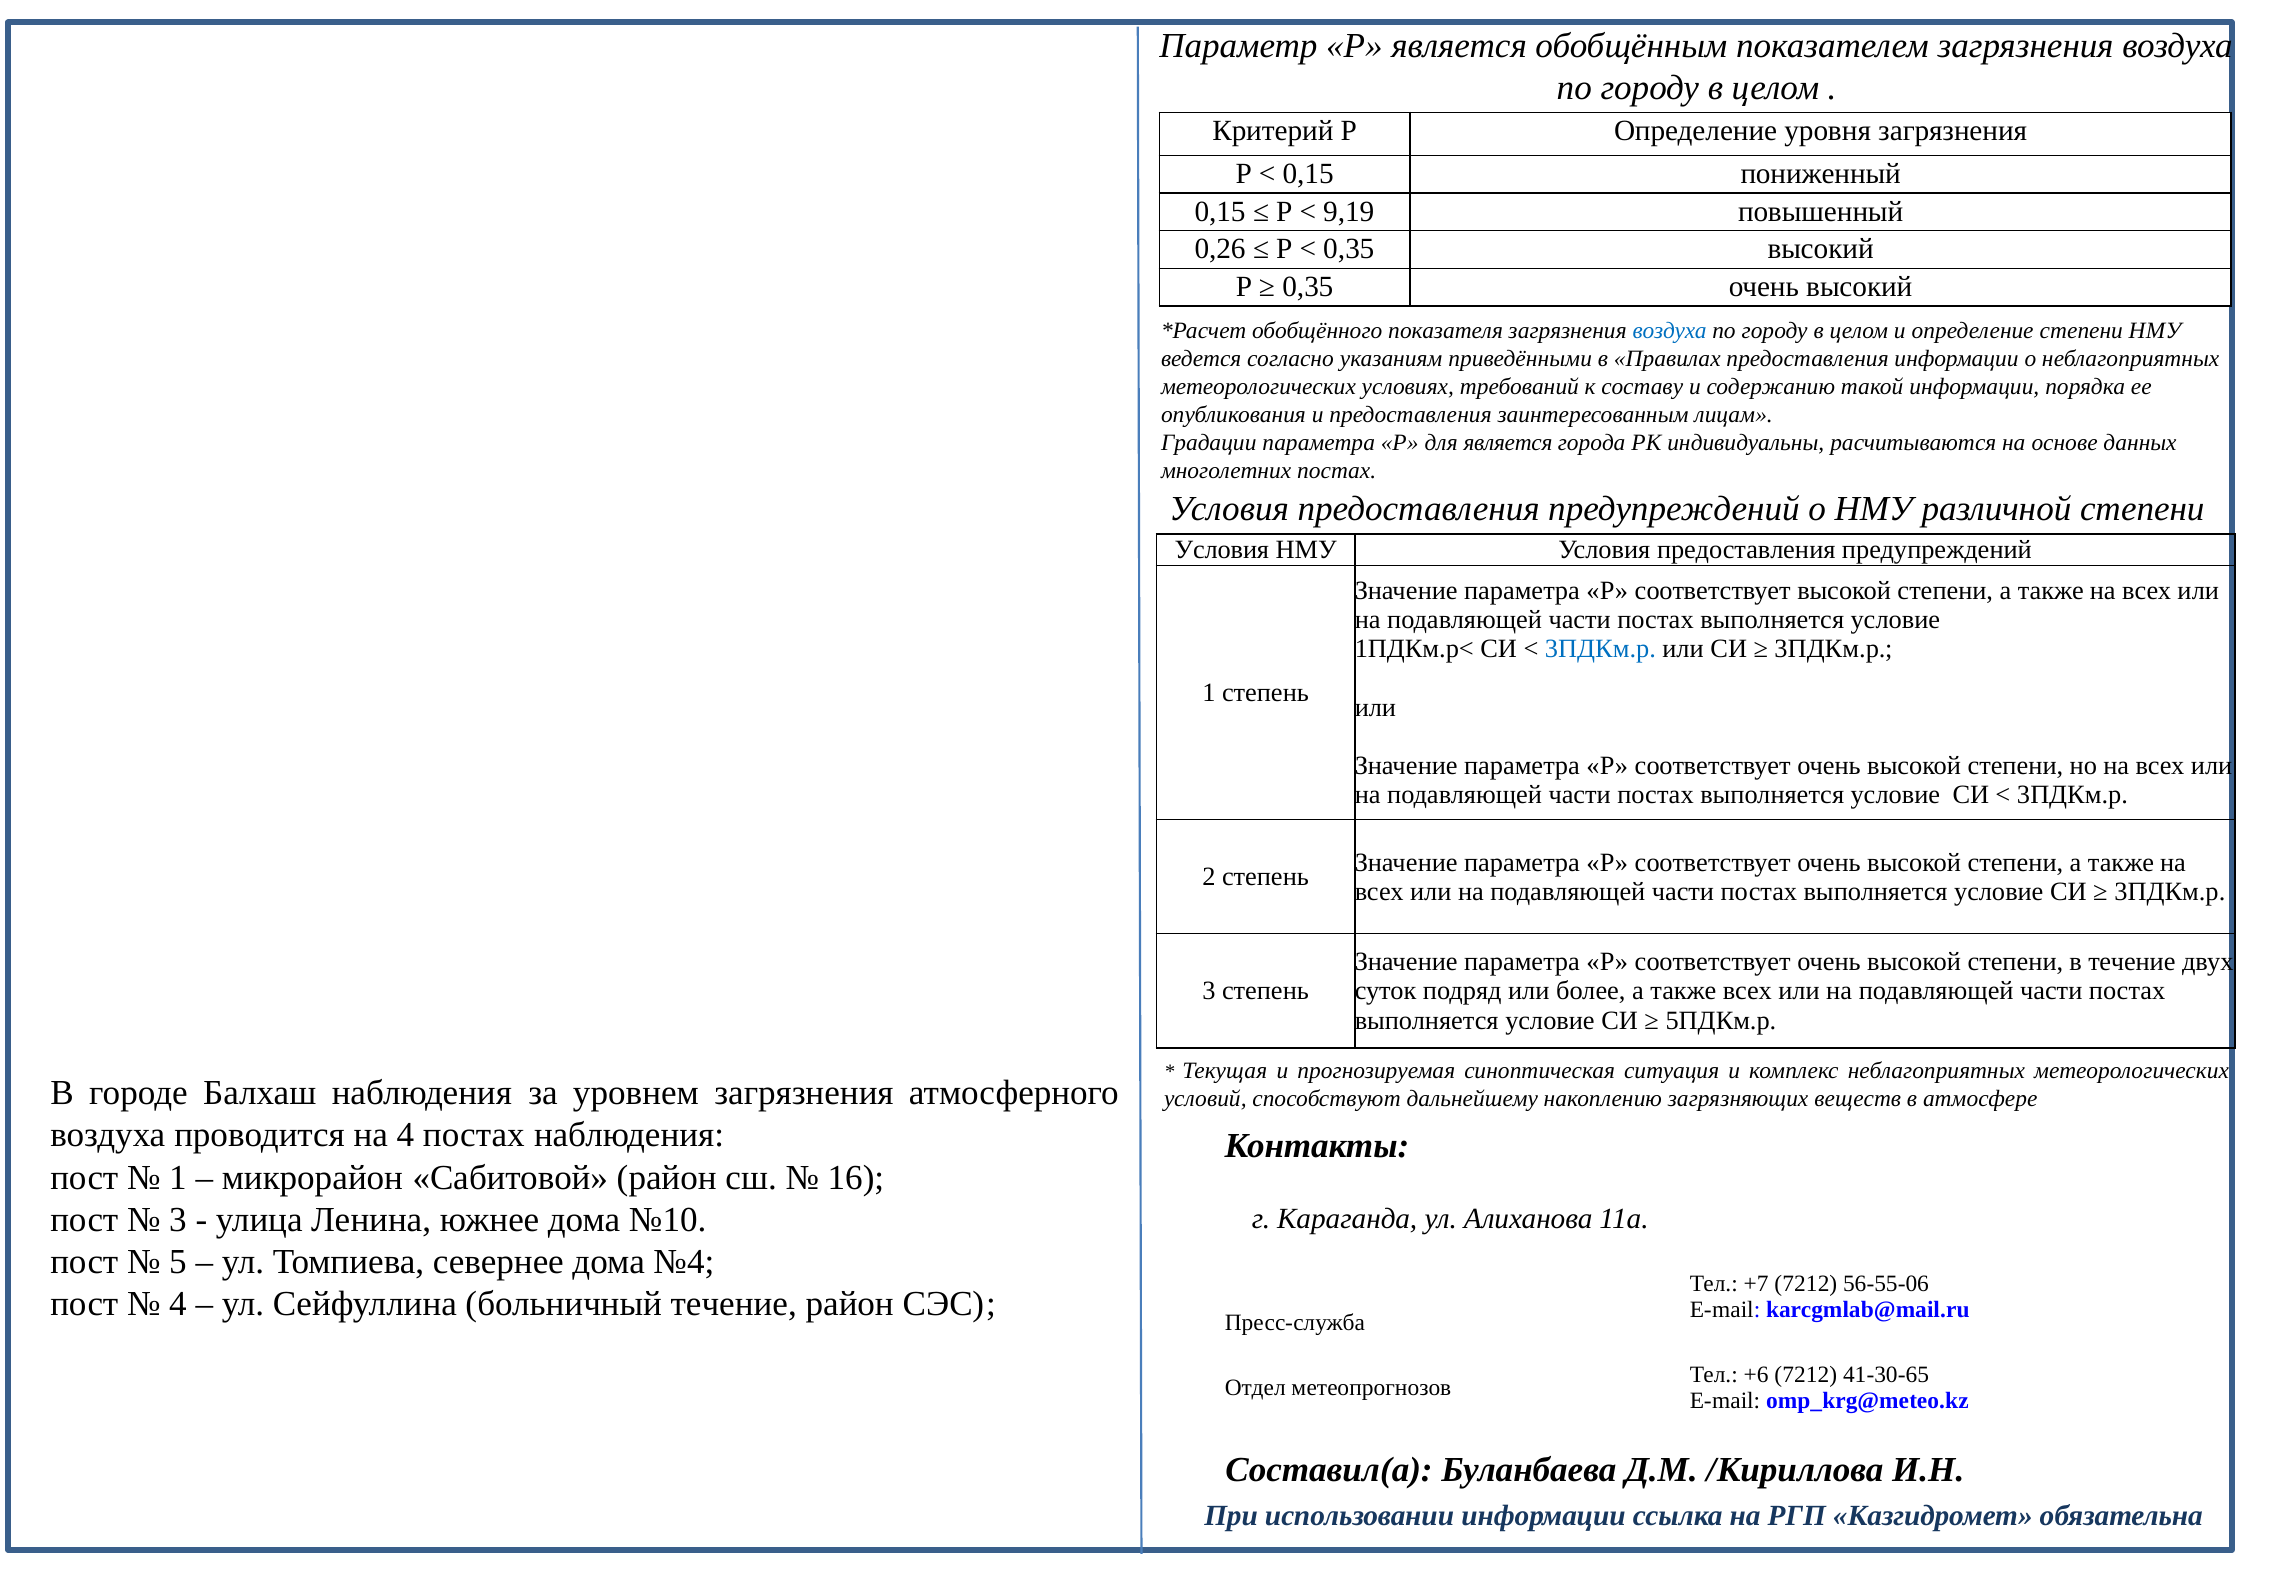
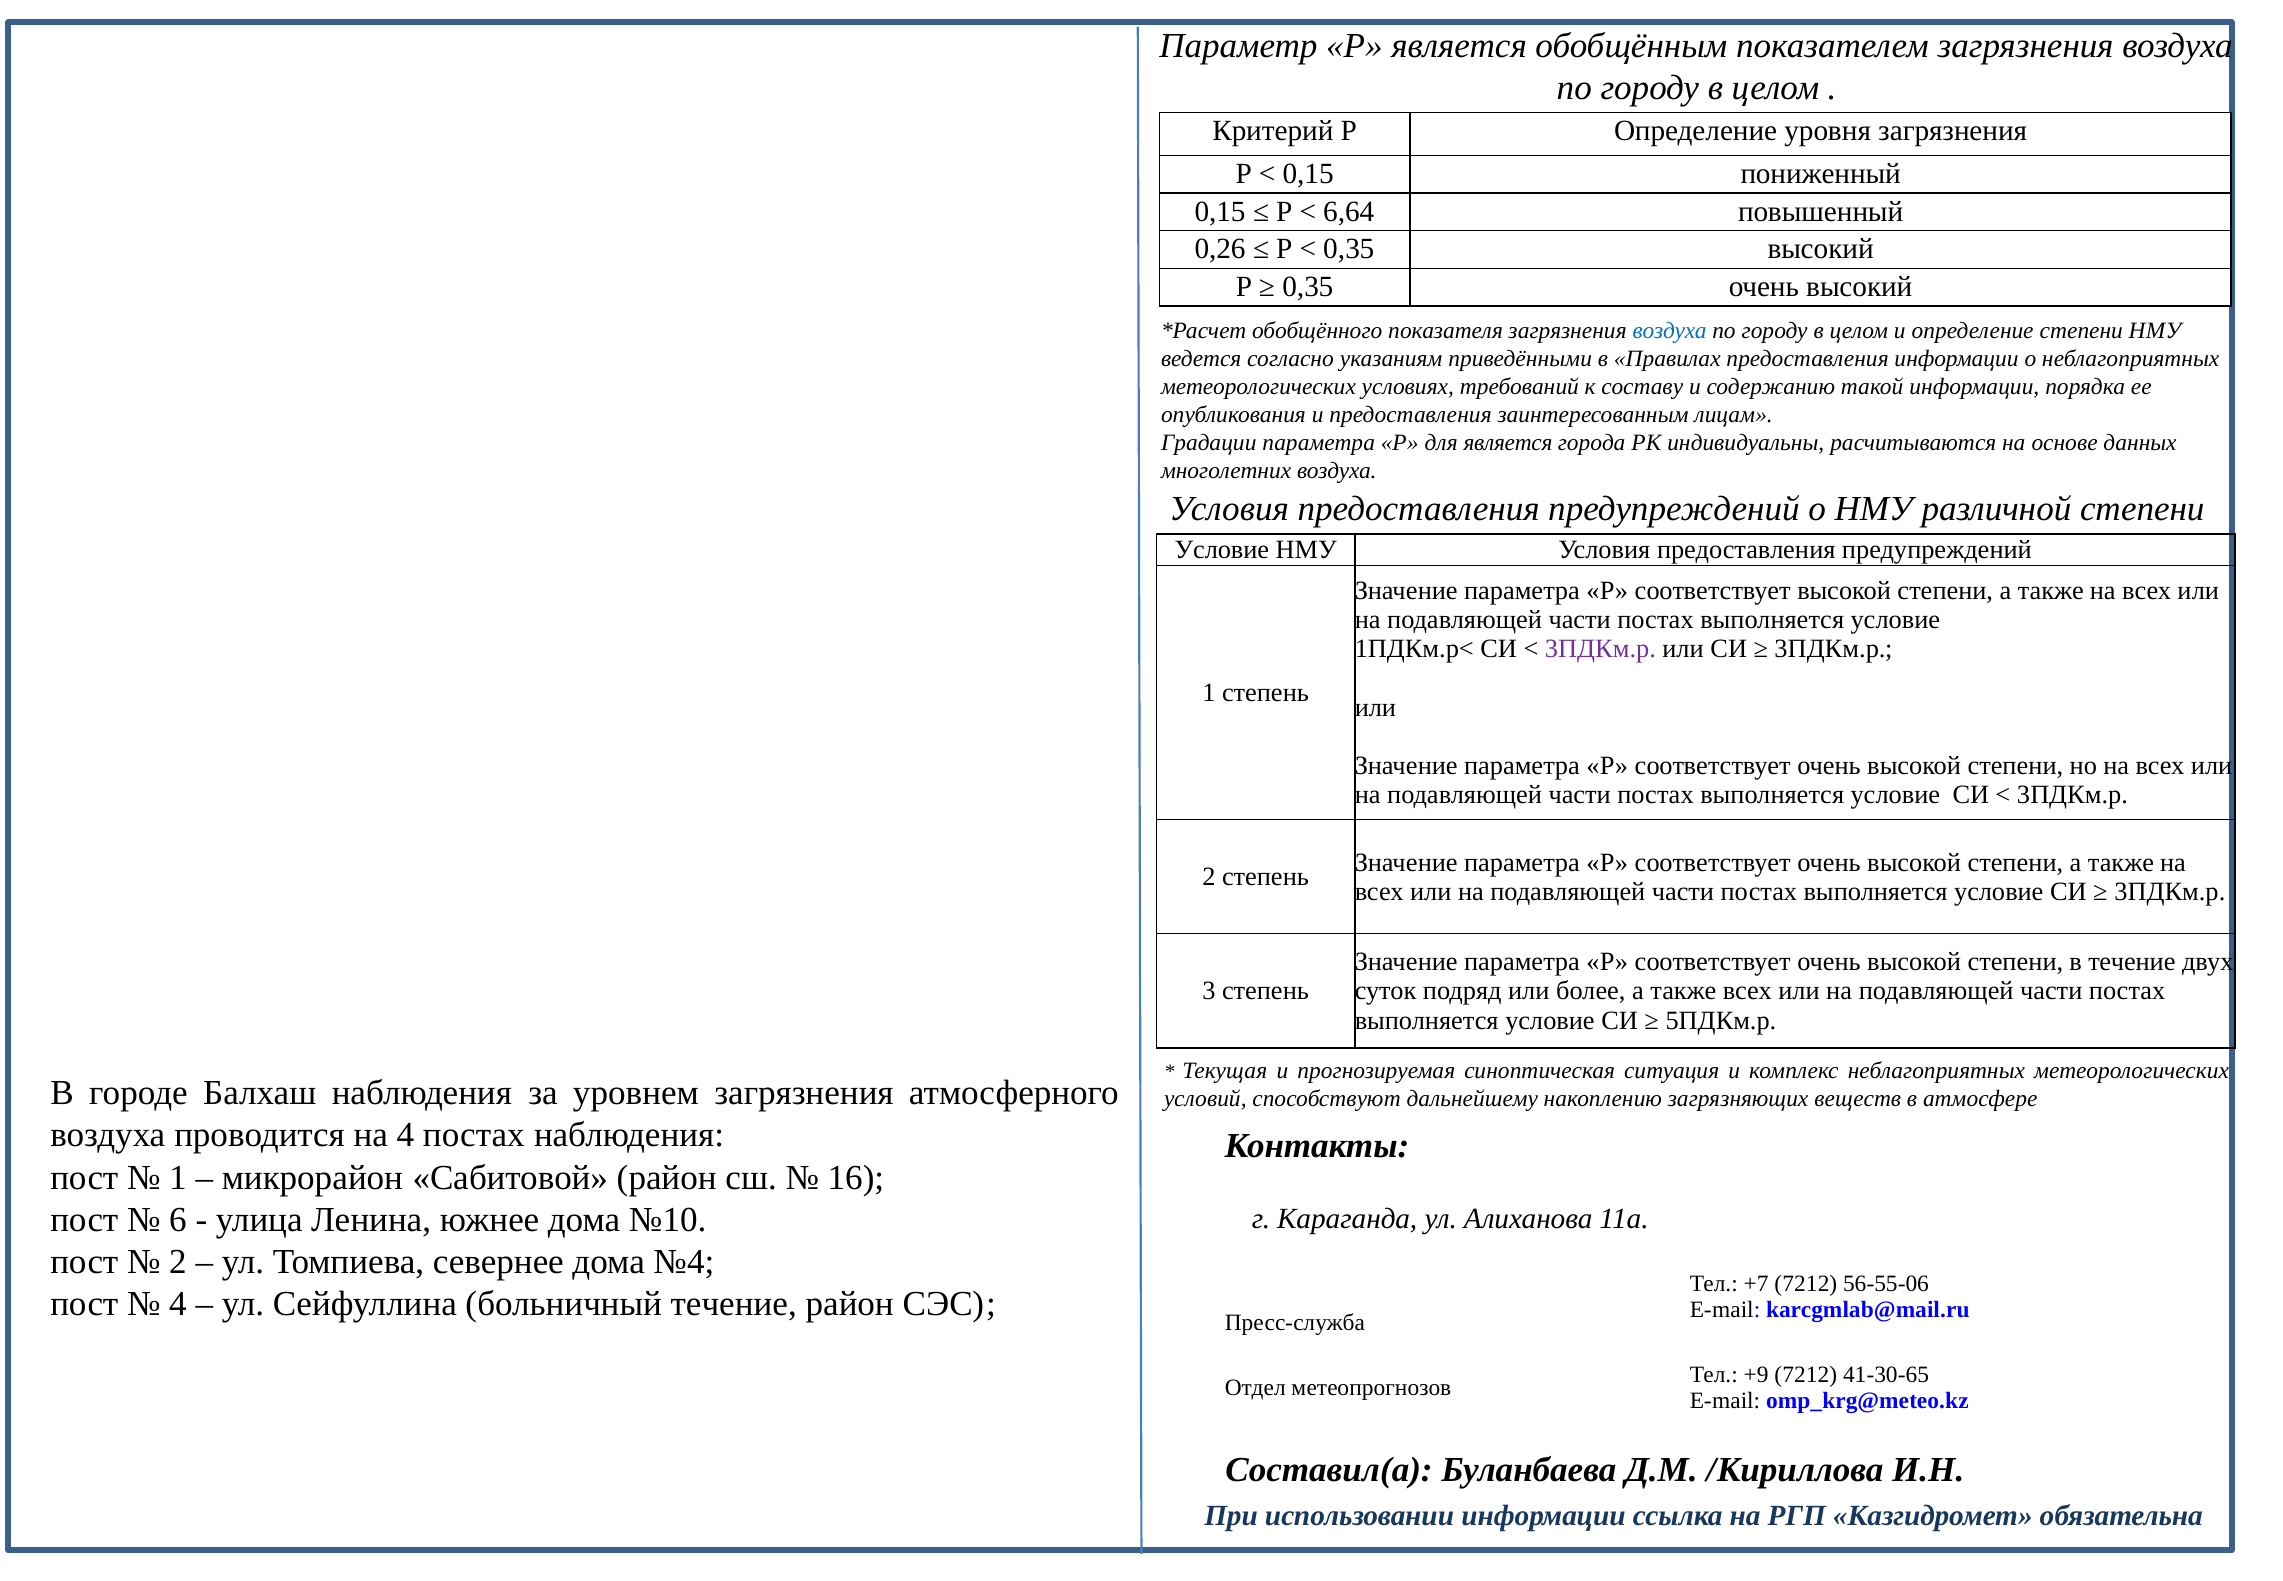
9,19: 9,19 -> 6,64
многолетних постах: постах -> воздуха
Условия at (1222, 550): Условия -> Условие
3ПДКм.р at (1600, 649) colour: blue -> purple
3 at (178, 1219): 3 -> 6
5 at (178, 1261): 5 -> 2
+6: +6 -> +9
